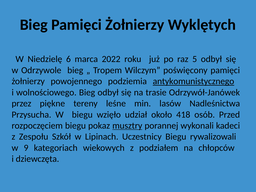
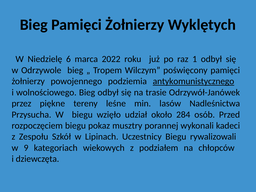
5: 5 -> 1
418: 418 -> 284
musztry underline: present -> none
